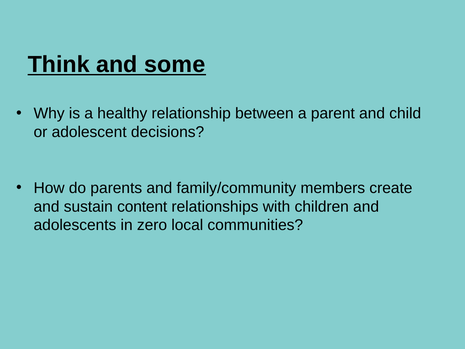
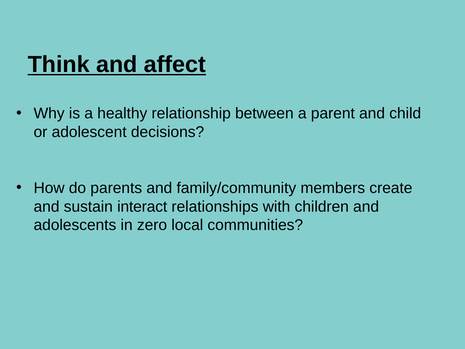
some: some -> affect
content: content -> interact
